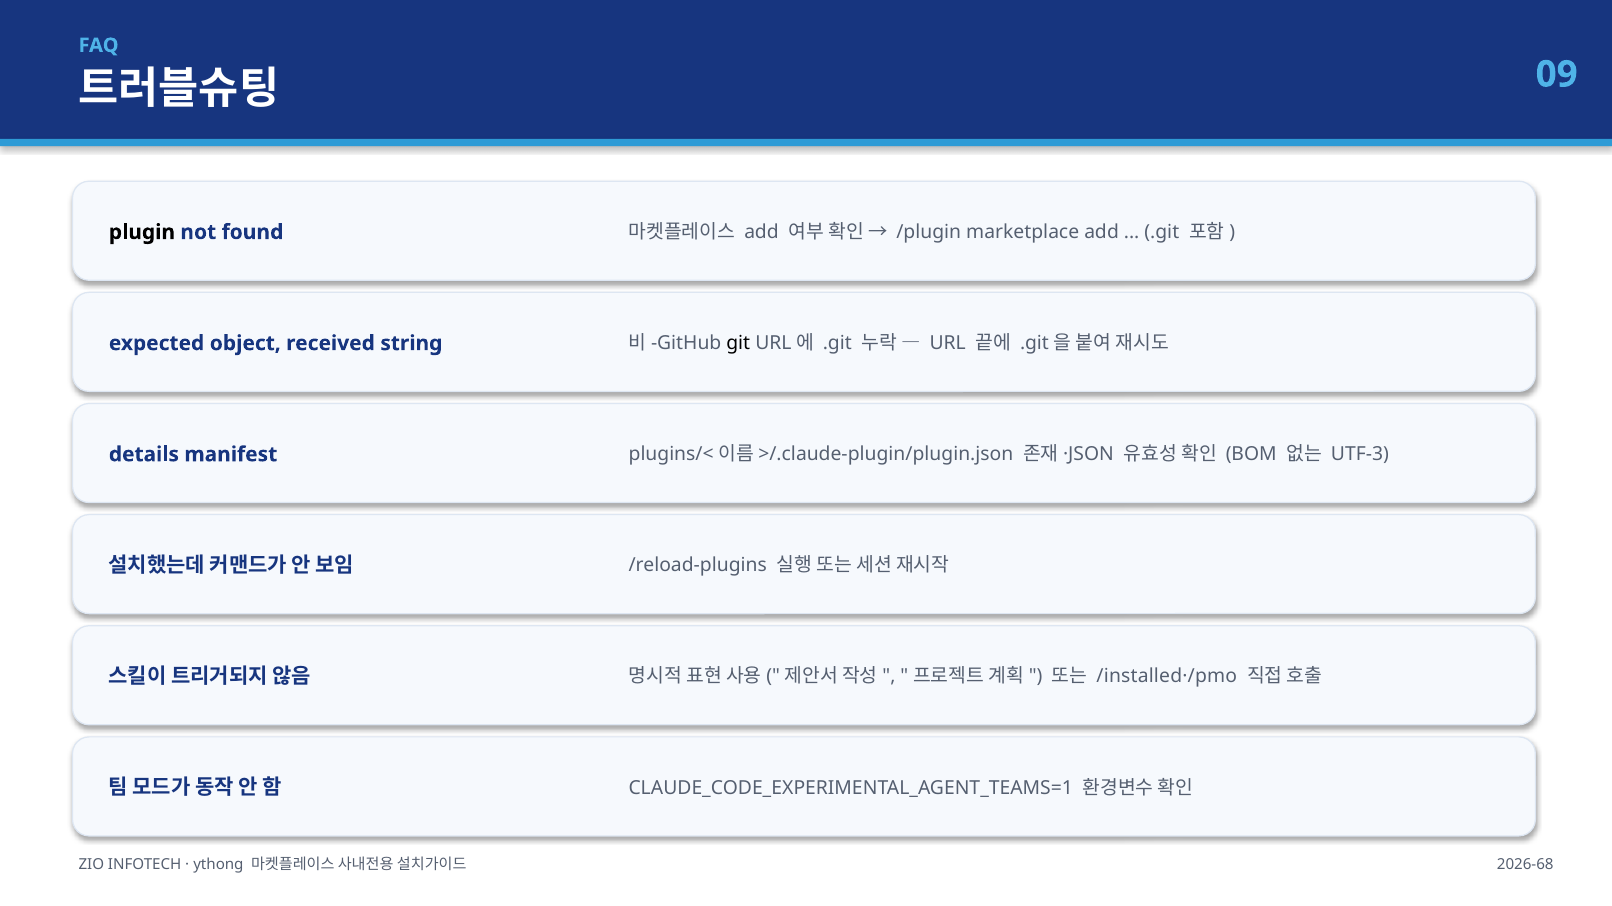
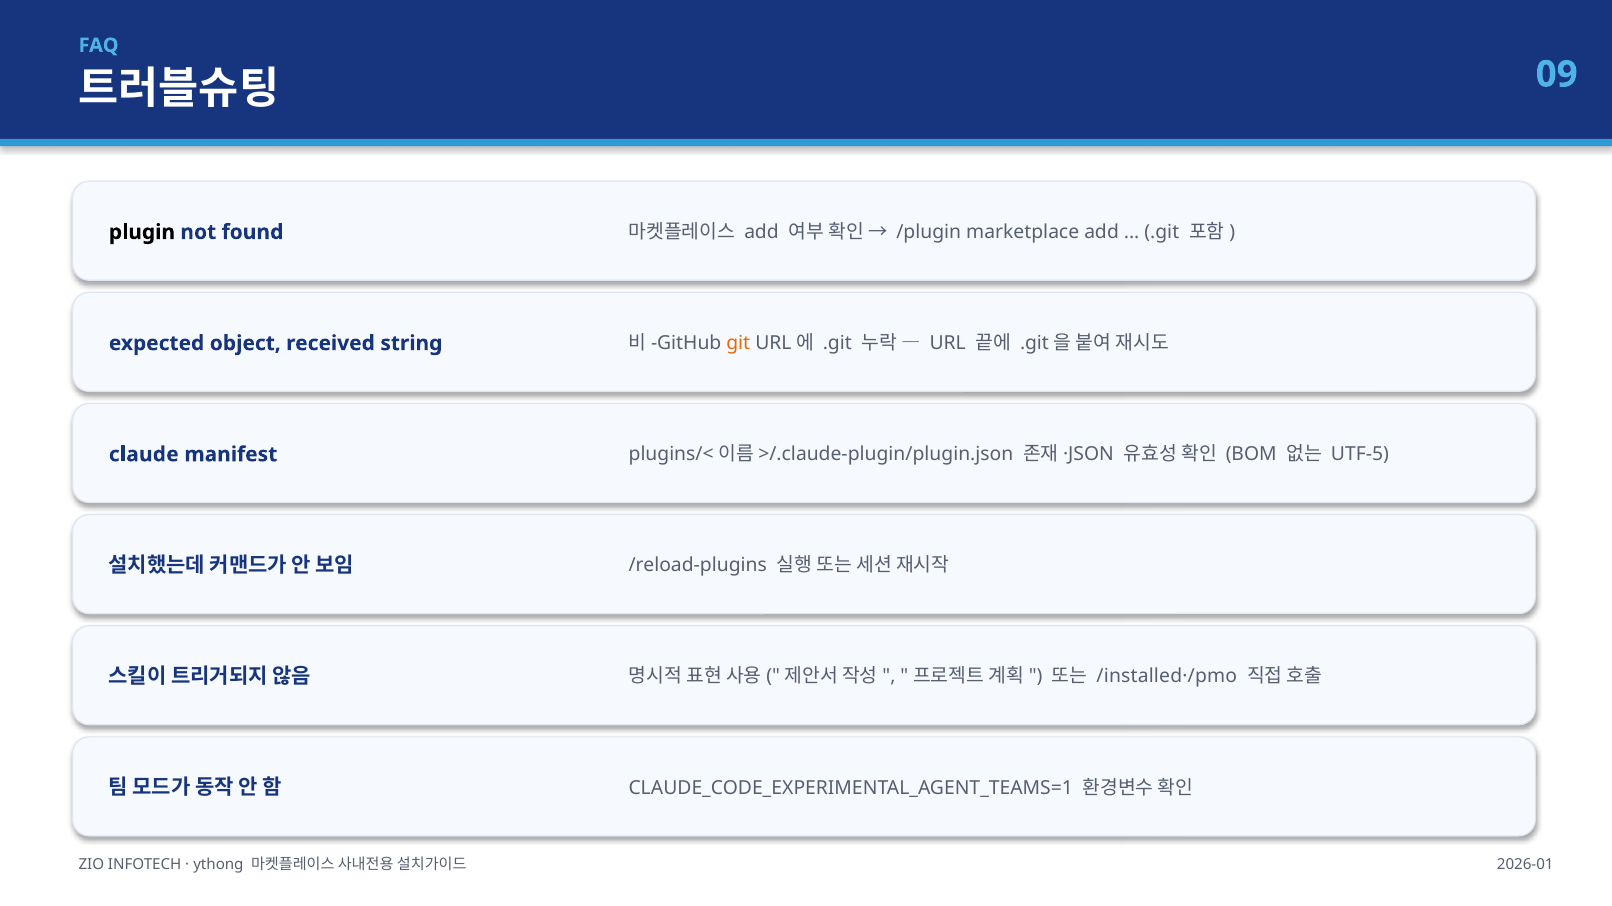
git colour: black -> orange
details: details -> claude
UTF-3: UTF-3 -> UTF-5
2026-68: 2026-68 -> 2026-01
